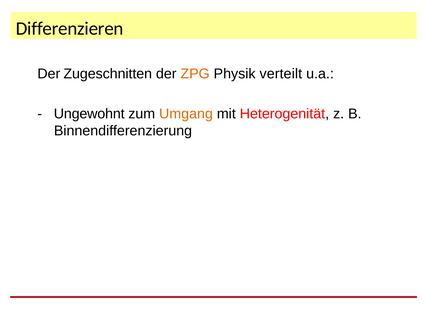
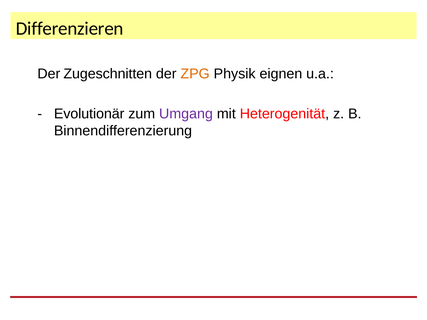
verteilt: verteilt -> eignen
Ungewohnt: Ungewohnt -> Evolutionär
Umgang colour: orange -> purple
